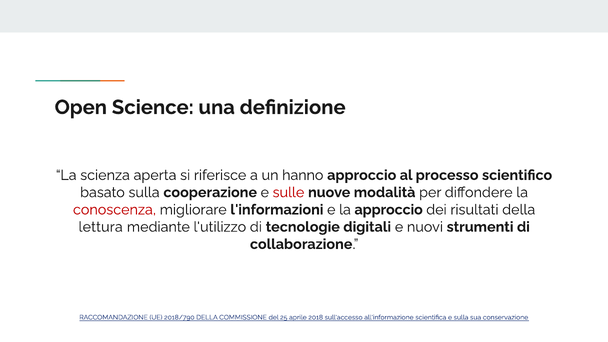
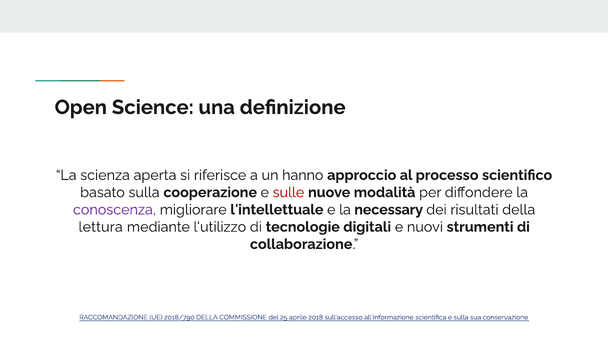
conoscenza colour: red -> purple
l'informazioni: l'informazioni -> l'intellettuale
la approccio: approccio -> necessary
